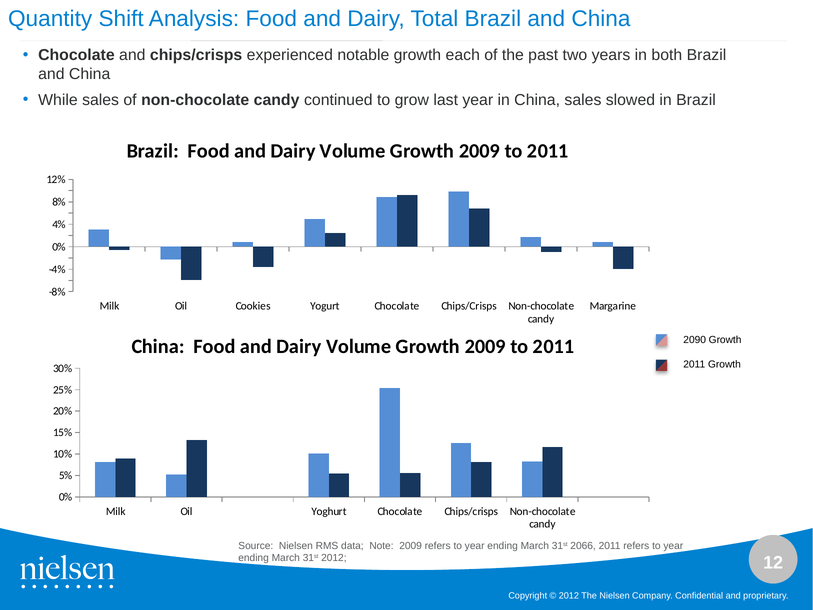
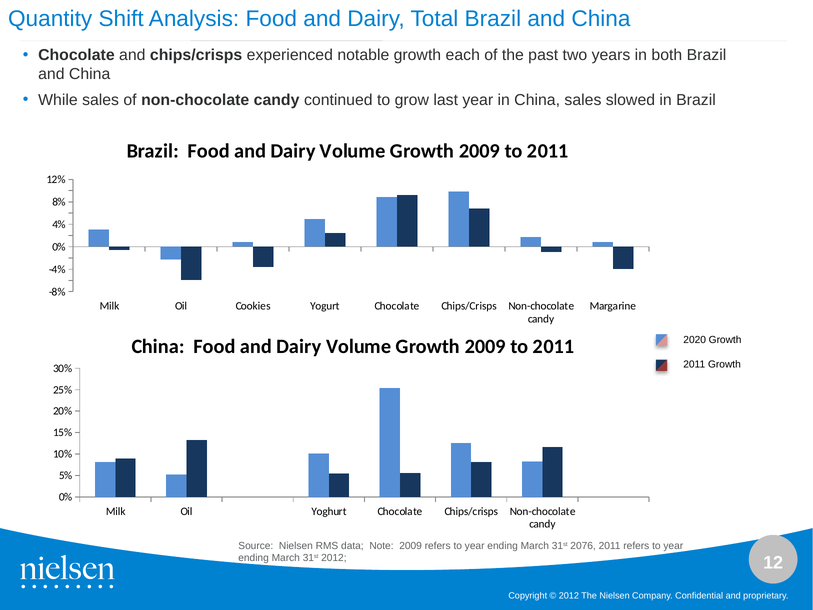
2090: 2090 -> 2020
2066: 2066 -> 2076
